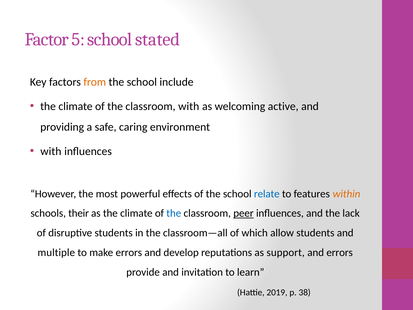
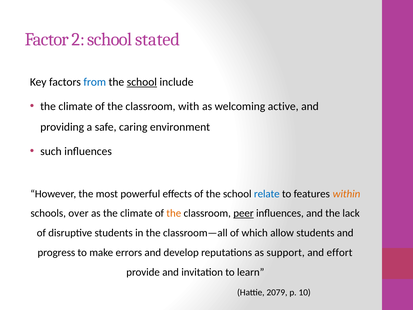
5: 5 -> 2
from colour: orange -> blue
school at (142, 82) underline: none -> present
with at (51, 151): with -> such
their: their -> over
the at (174, 213) colour: blue -> orange
multiple: multiple -> progress
and errors: errors -> effort
2019: 2019 -> 2079
38: 38 -> 10
